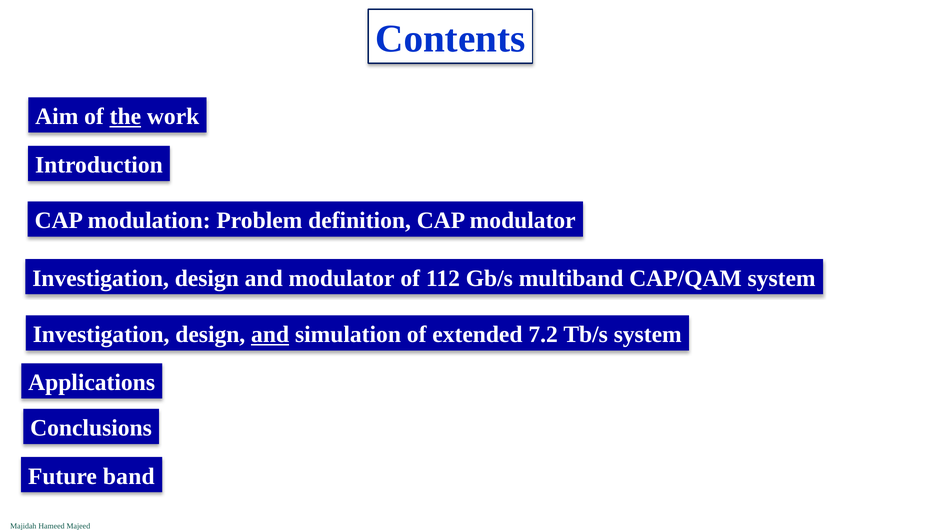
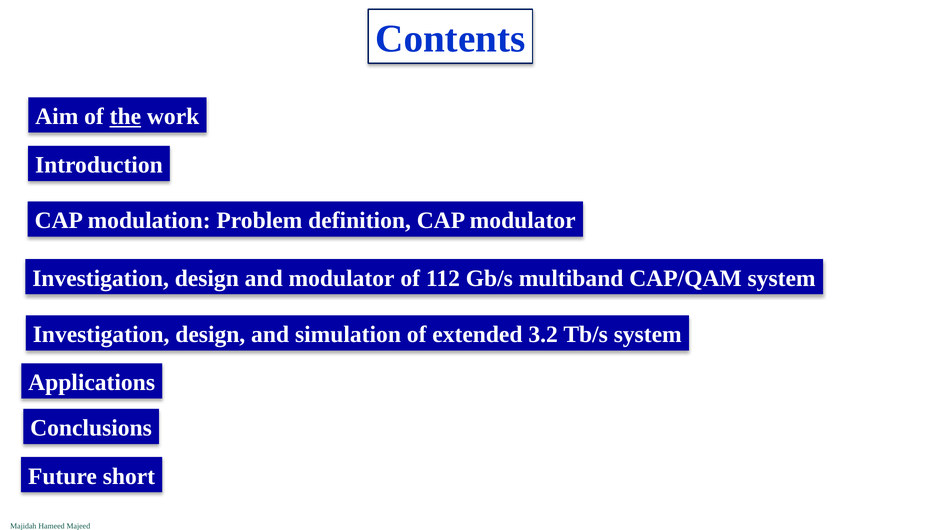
and at (270, 335) underline: present -> none
7.2: 7.2 -> 3.2
band: band -> short
